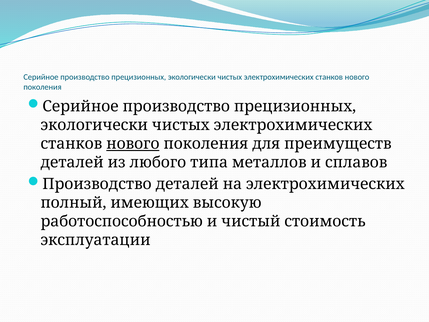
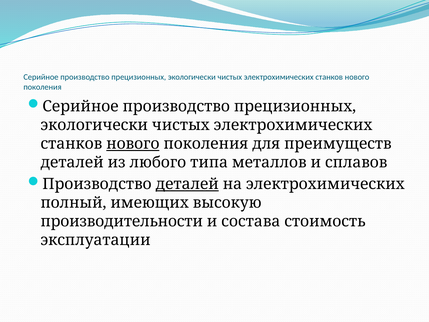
деталей at (187, 184) underline: none -> present
работоспособностью: работоспособностью -> производительности
чистый: чистый -> состава
